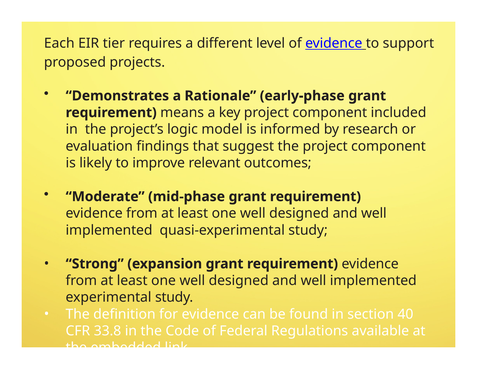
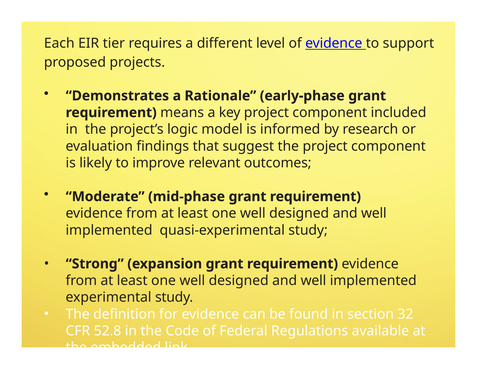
40: 40 -> 32
33.8: 33.8 -> 52.8
